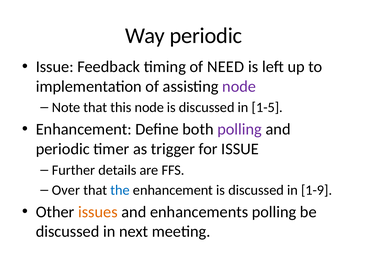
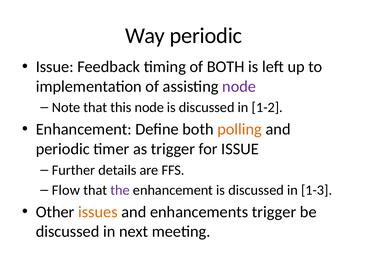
of NEED: NEED -> BOTH
1-5: 1-5 -> 1-2
polling at (240, 129) colour: purple -> orange
Over: Over -> Flow
the colour: blue -> purple
1-9: 1-9 -> 1-3
enhancements polling: polling -> trigger
